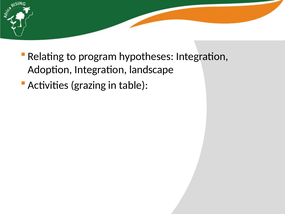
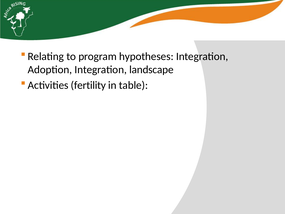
grazing: grazing -> fertility
